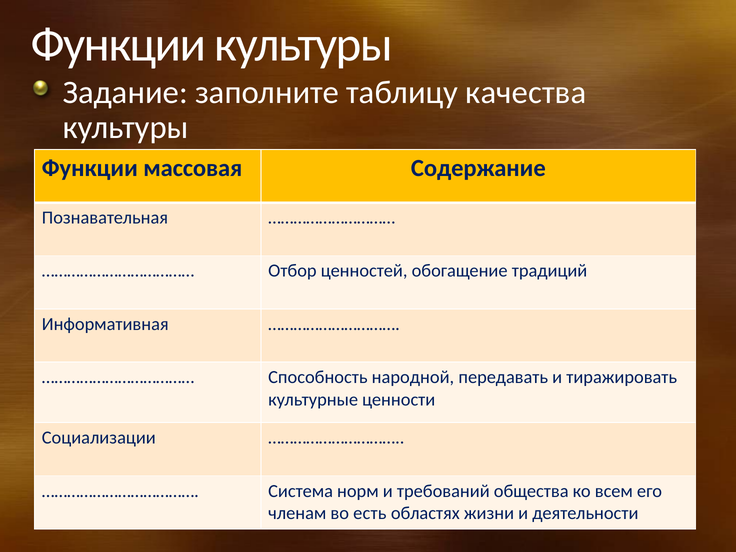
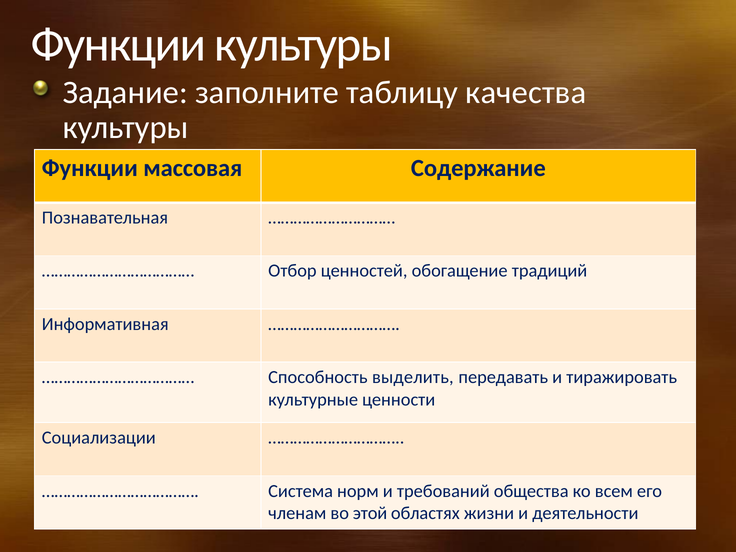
народной: народной -> выделить
есть: есть -> этой
